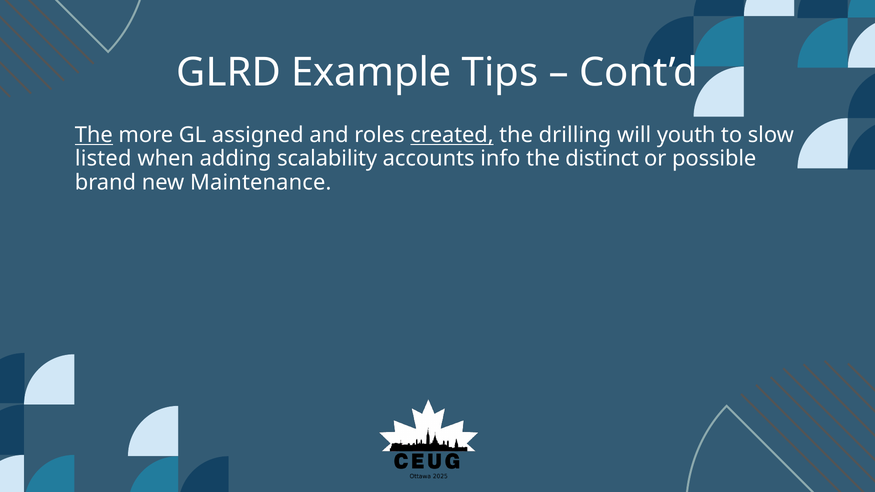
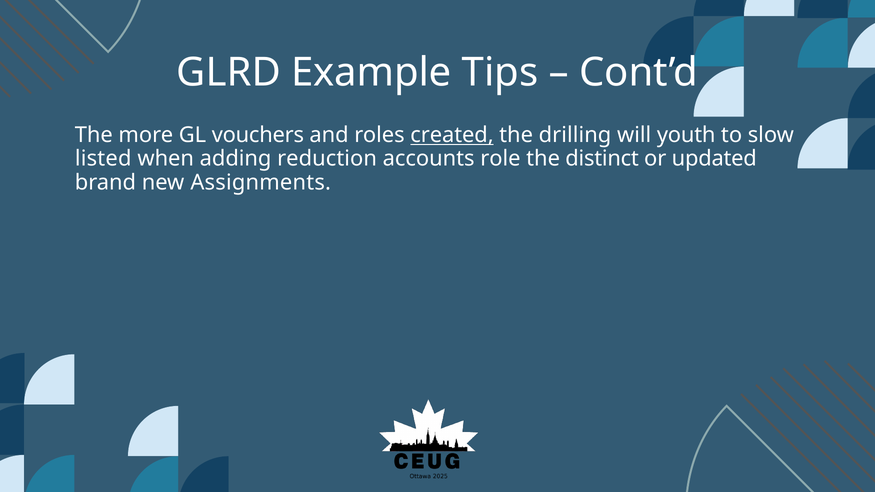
The at (94, 135) underline: present -> none
assigned: assigned -> vouchers
scalability: scalability -> reduction
info: info -> role
possible: possible -> updated
Maintenance: Maintenance -> Assignments
